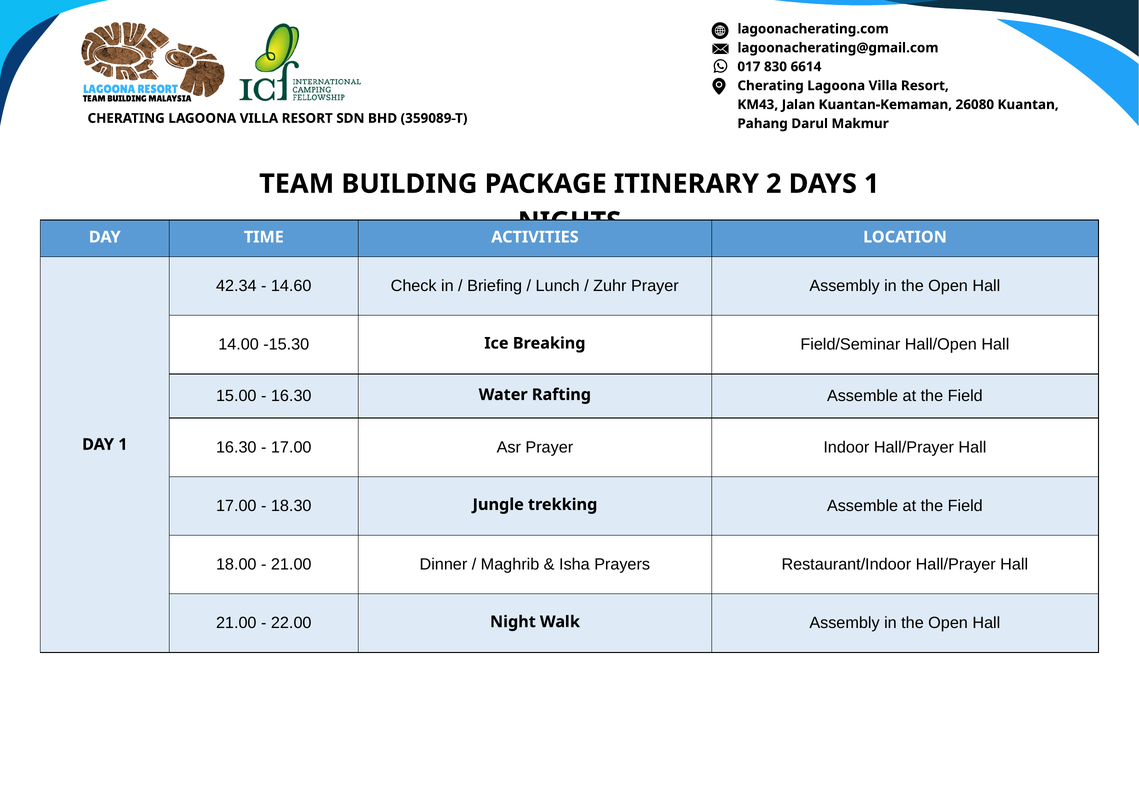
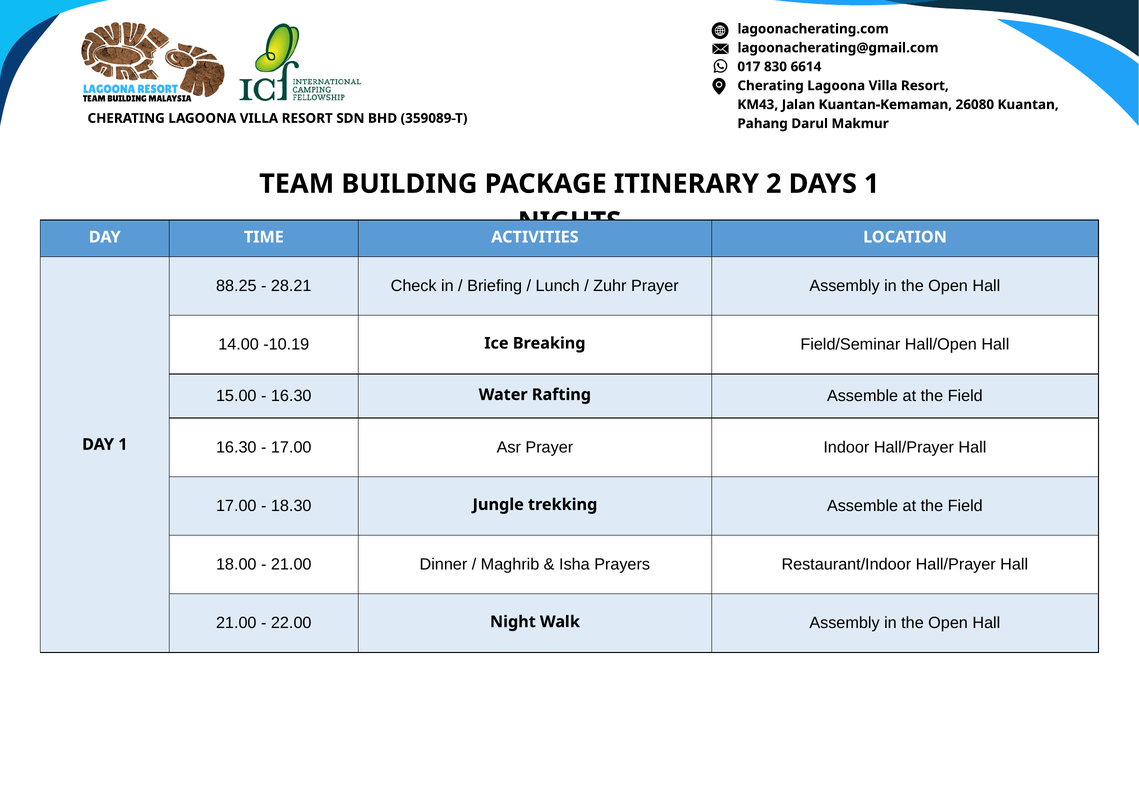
42.34: 42.34 -> 88.25
14.60: 14.60 -> 28.21
-15.30: -15.30 -> -10.19
